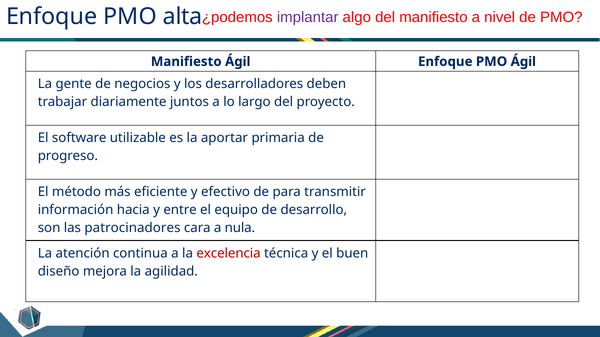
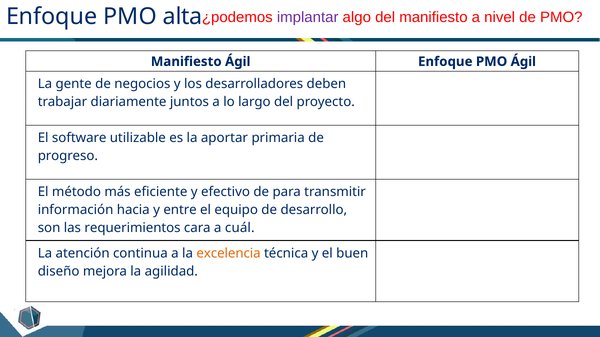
patrocinadores: patrocinadores -> requerimientos
nula: nula -> cuál
excelencia colour: red -> orange
